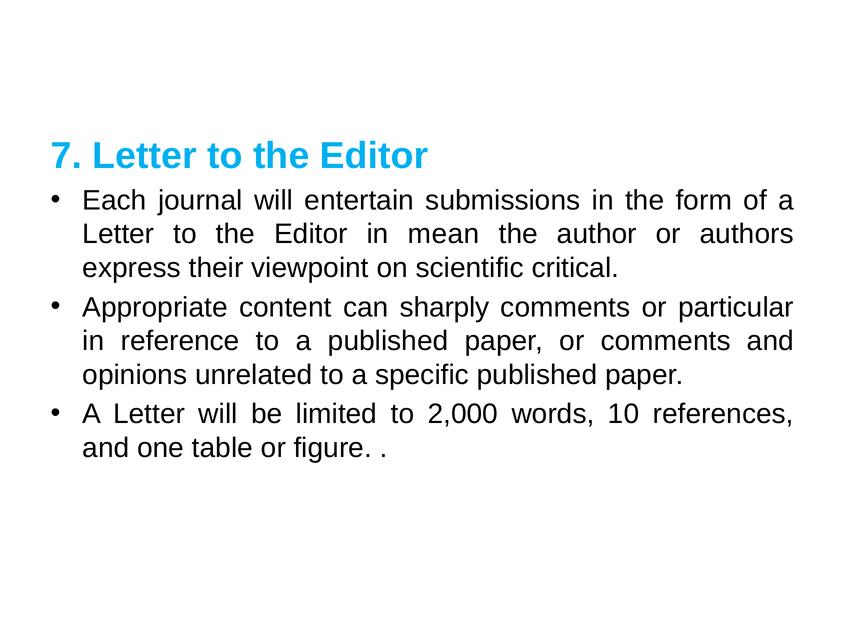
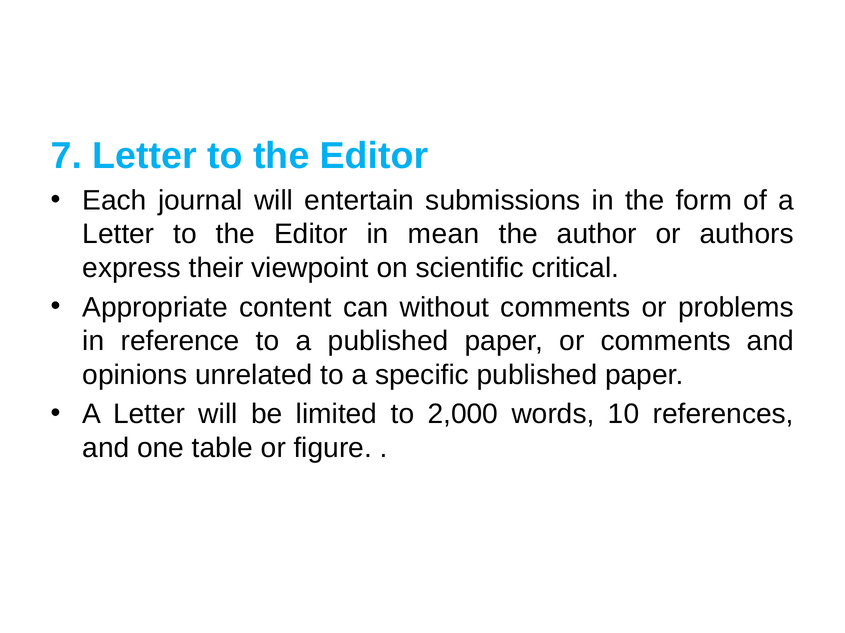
sharply: sharply -> without
particular: particular -> problems
